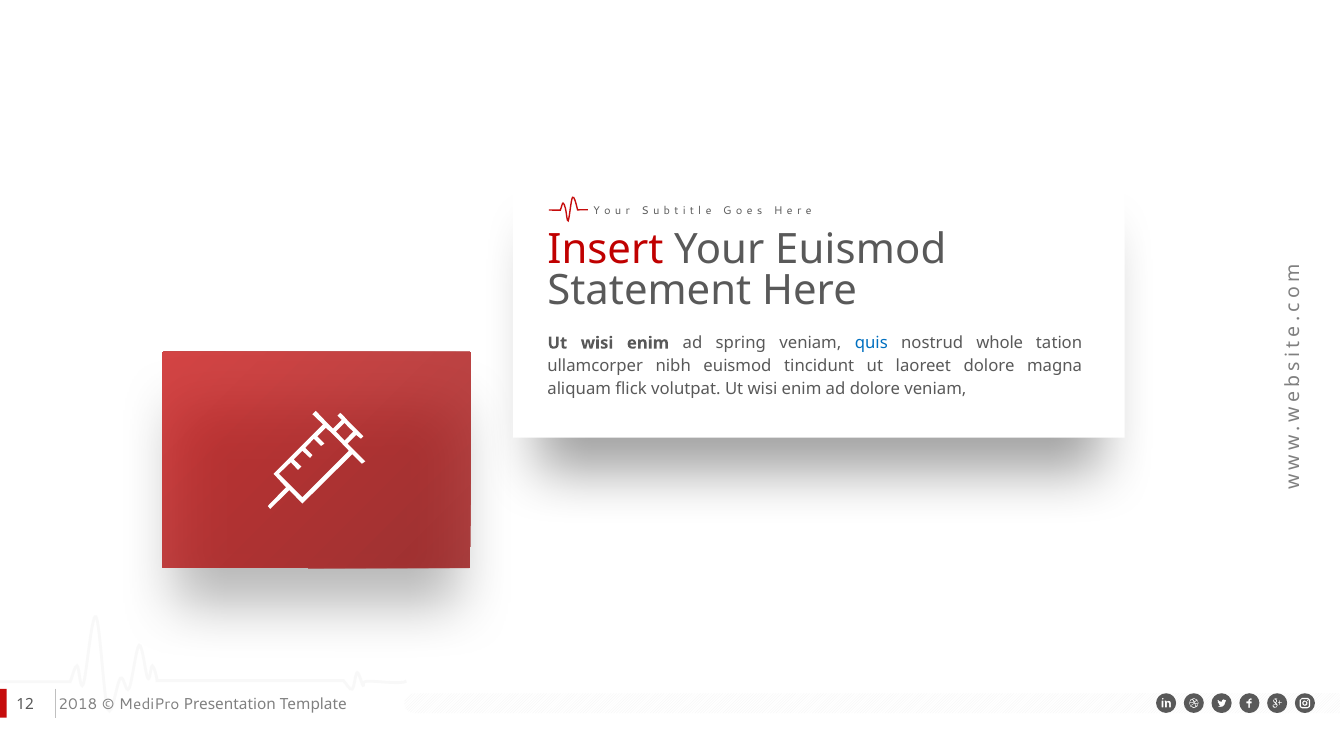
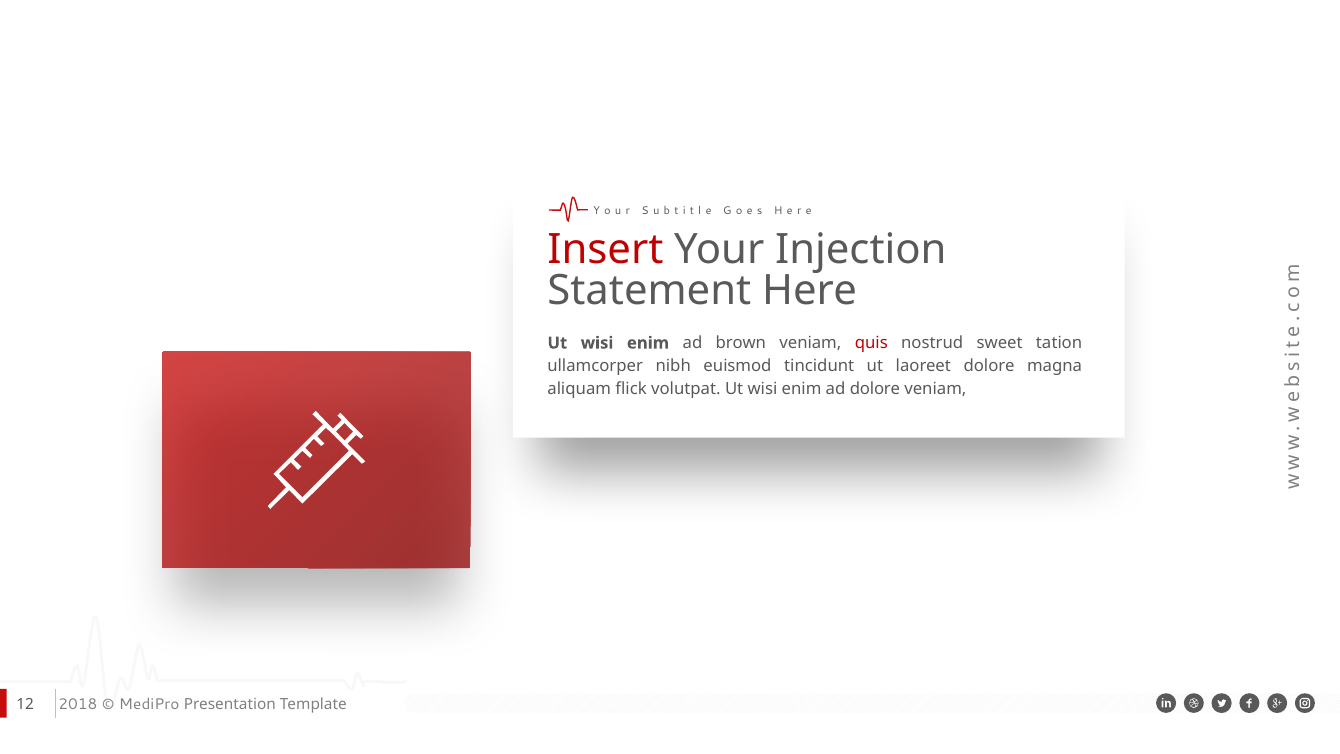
Your Euismod: Euismod -> Injection
spring: spring -> brown
quis colour: blue -> red
whole: whole -> sweet
